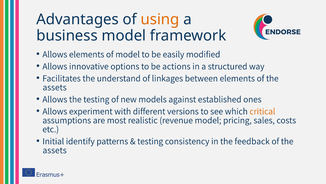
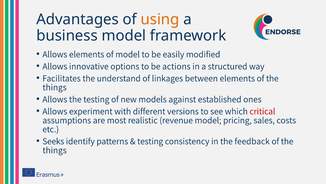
assets at (55, 87): assets -> things
critical colour: orange -> red
Initial: Initial -> Seeks
assets at (55, 150): assets -> things
